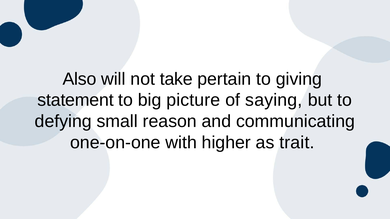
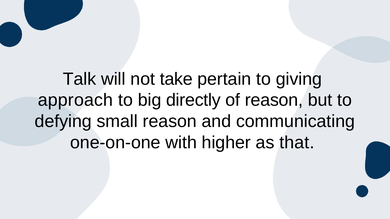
Also: Also -> Talk
statement: statement -> approach
picture: picture -> directly
of saying: saying -> reason
trait: trait -> that
